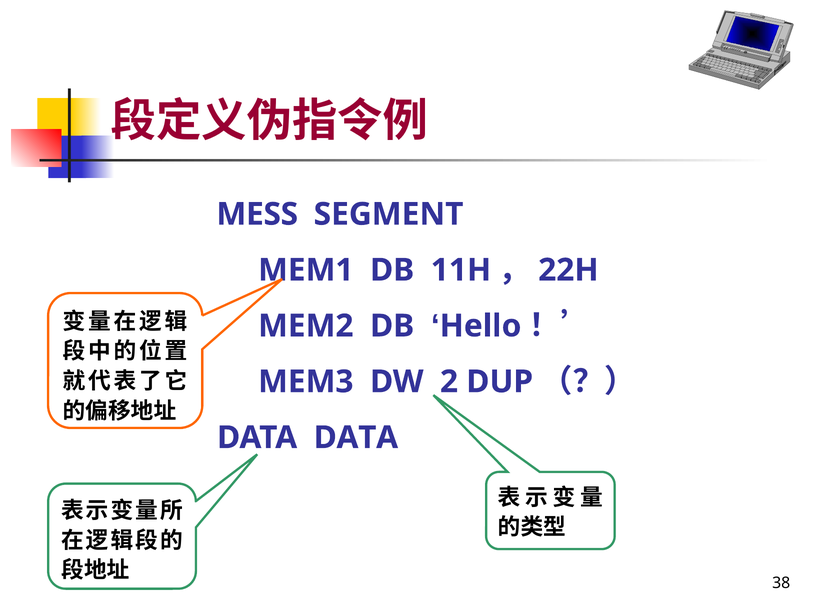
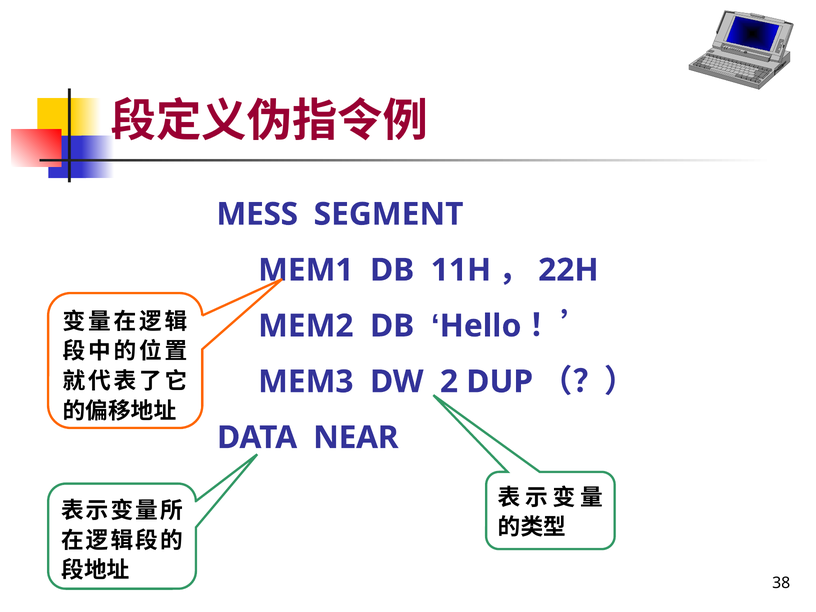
DATA at (356, 438): DATA -> NEAR
